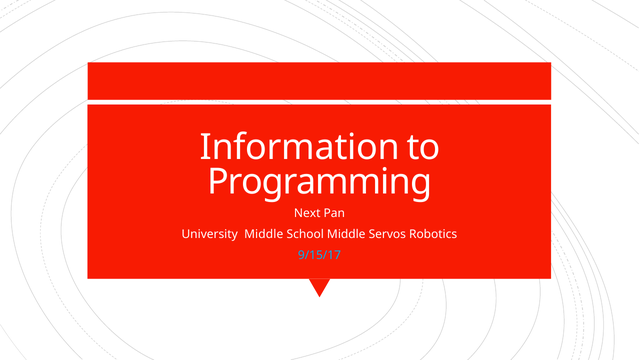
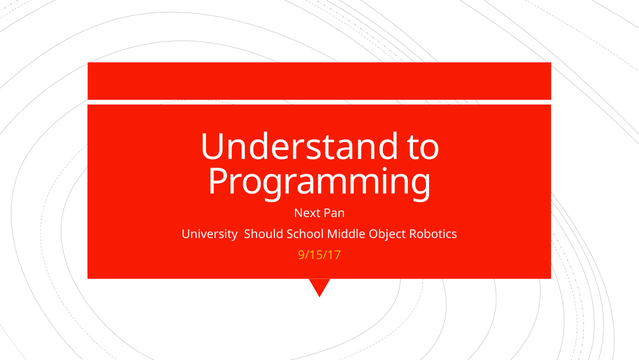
Information: Information -> Understand
University Middle: Middle -> Should
Servos: Servos -> Object
9/15/17 colour: light blue -> yellow
